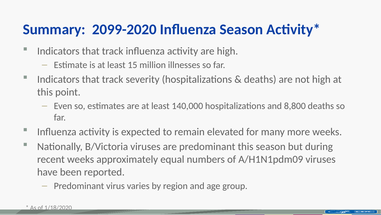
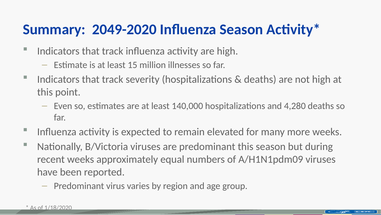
2099-2020: 2099-2020 -> 2049-2020
8,800: 8,800 -> 4,280
